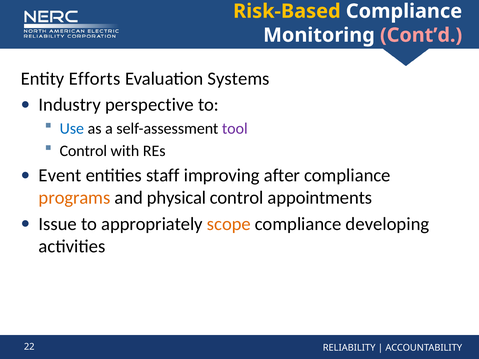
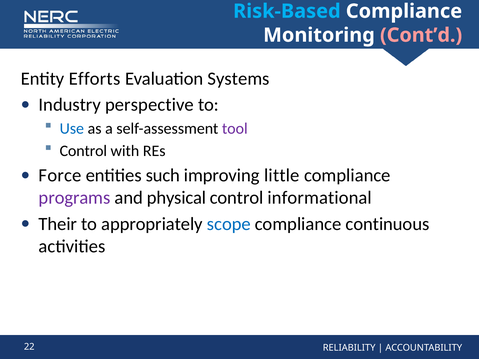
Risk-Based colour: yellow -> light blue
Event: Event -> Force
staff: staff -> such
after: after -> little
programs colour: orange -> purple
appointments: appointments -> informational
Issue: Issue -> Their
scope colour: orange -> blue
developing: developing -> continuous
